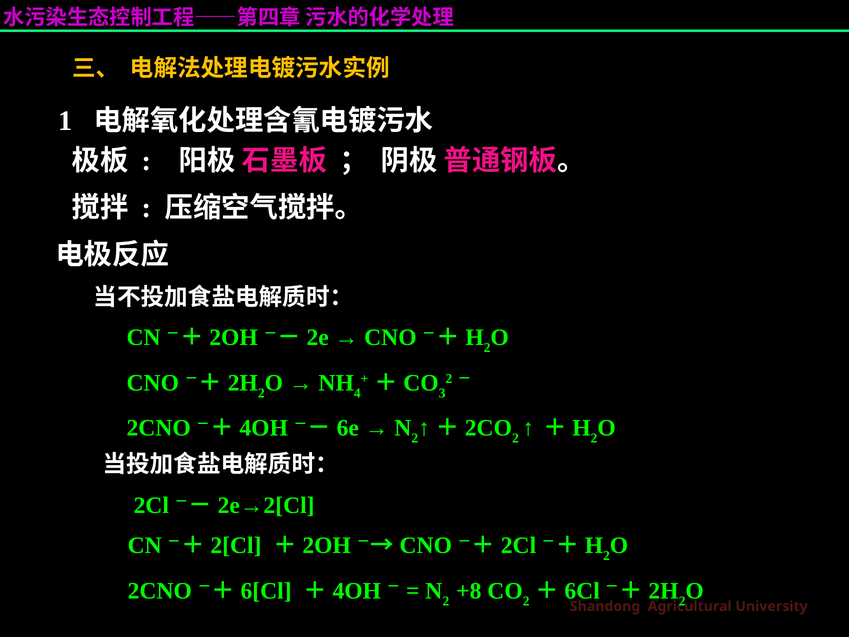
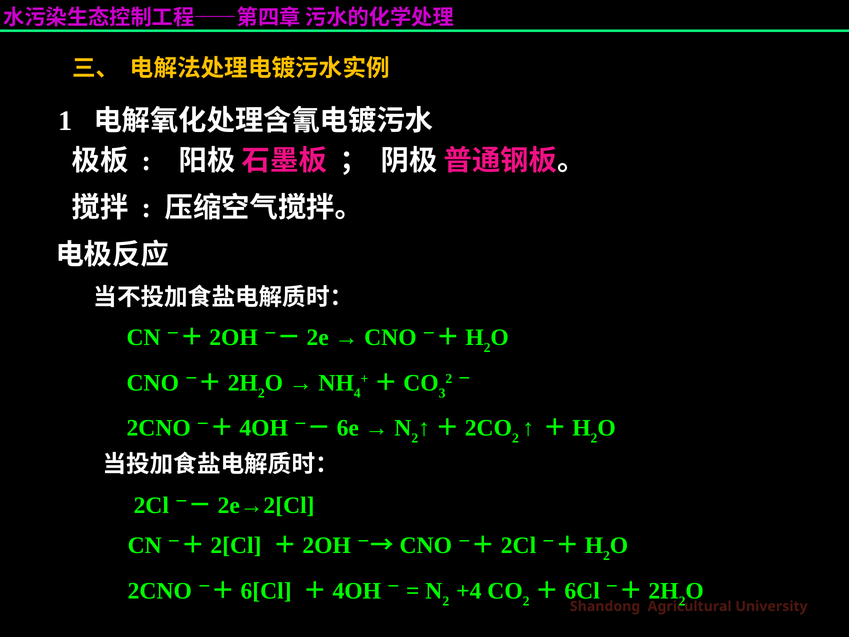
+8: +8 -> +4
